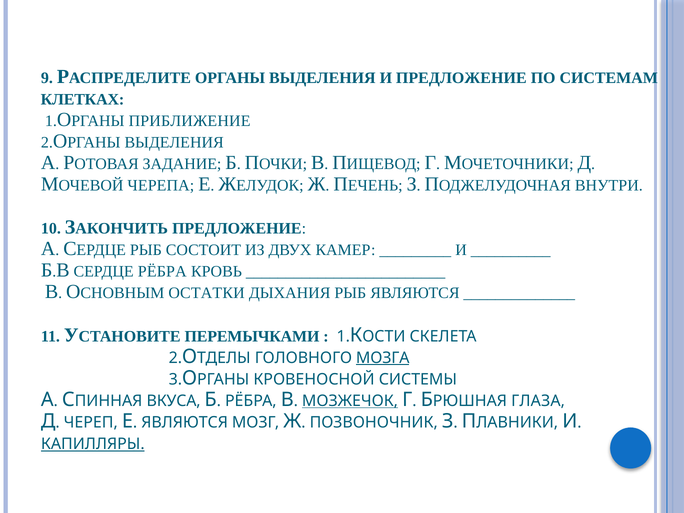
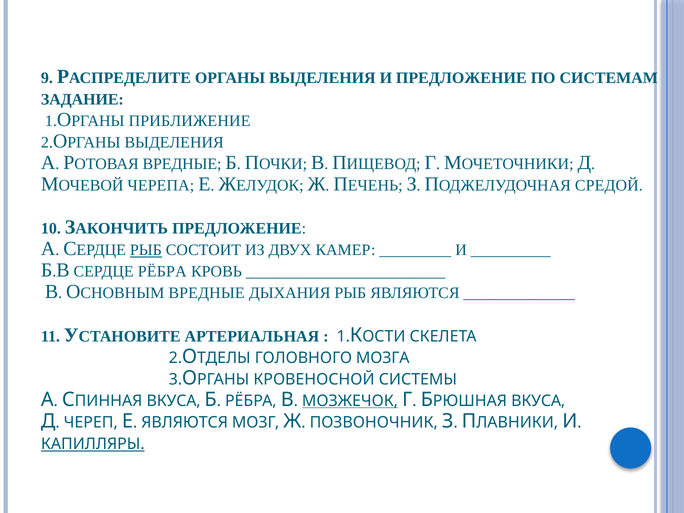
КЛЕТКАХ: КЛЕТКАХ -> ЗАДАНИЕ
ЗАДАНИЕ at (182, 164): ЗАДАНИЕ -> ВРЕДНЫЕ
ВНУТРИ: ВНУТРИ -> СРЕДОЙ
РЫБ at (146, 250) underline: none -> present
ОСТАТКИ at (207, 293): ОСТАТКИ -> ВРЕДНЫЕ
ПЕРЕМЫЧКАМИ: ПЕРЕМЫЧКАМИ -> АРТЕРИАЛЬНАЯ
МОЗГА underline: present -> none
ГЛАЗА at (538, 401): ГЛАЗА -> ВКУСА
